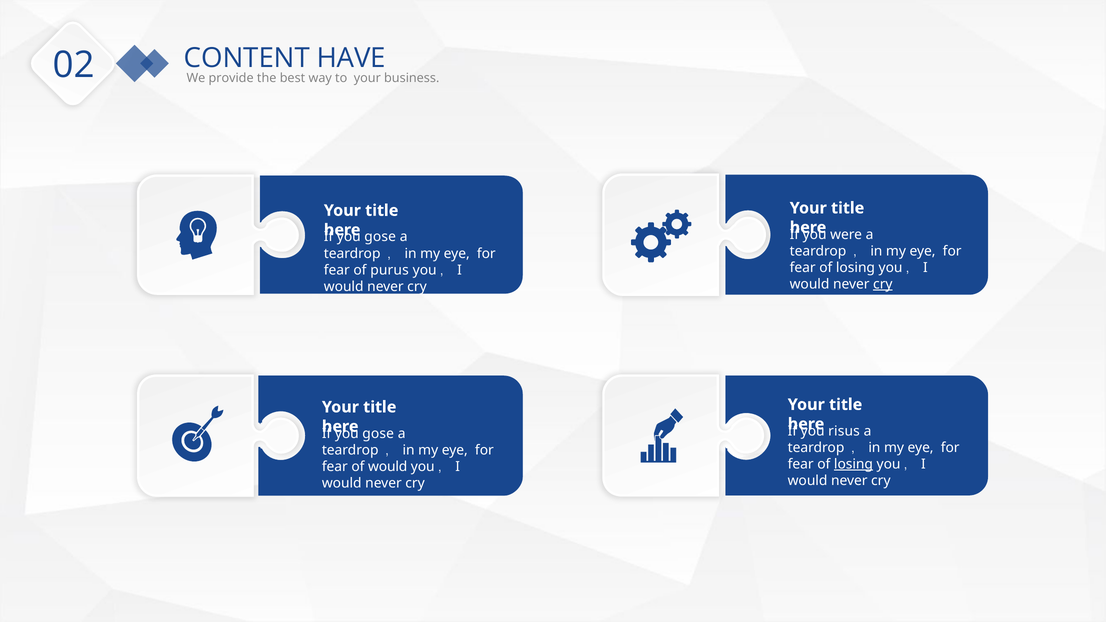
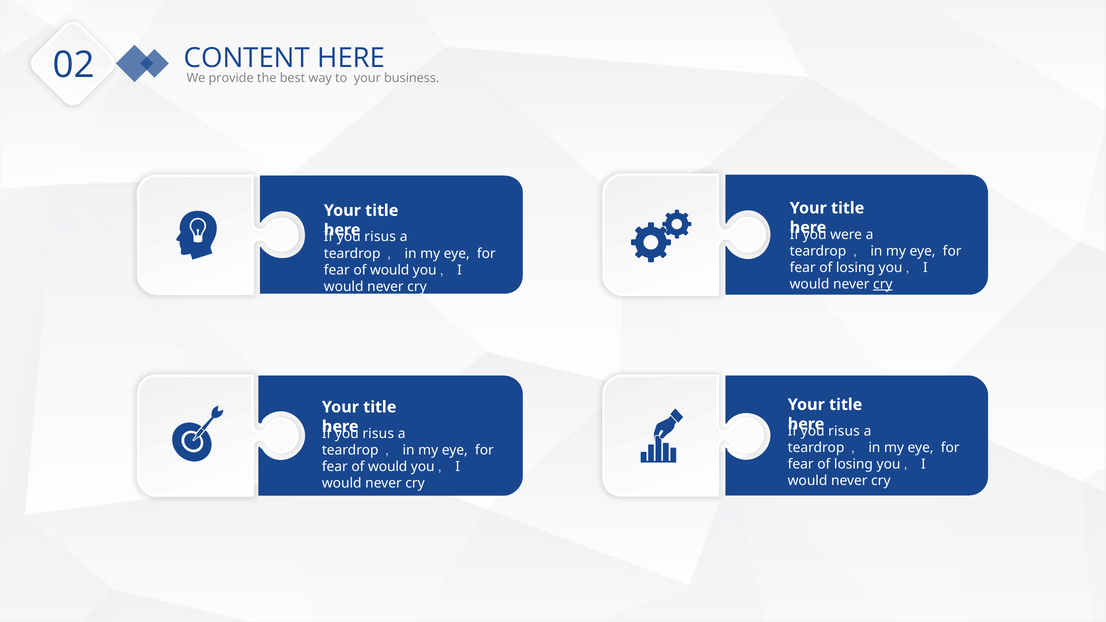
CONTENT HAVE: HAVE -> HERE
gose at (380, 237): gose -> risus
purus at (390, 270): purus -> would
gose at (378, 434): gose -> risus
losing at (853, 464) underline: present -> none
